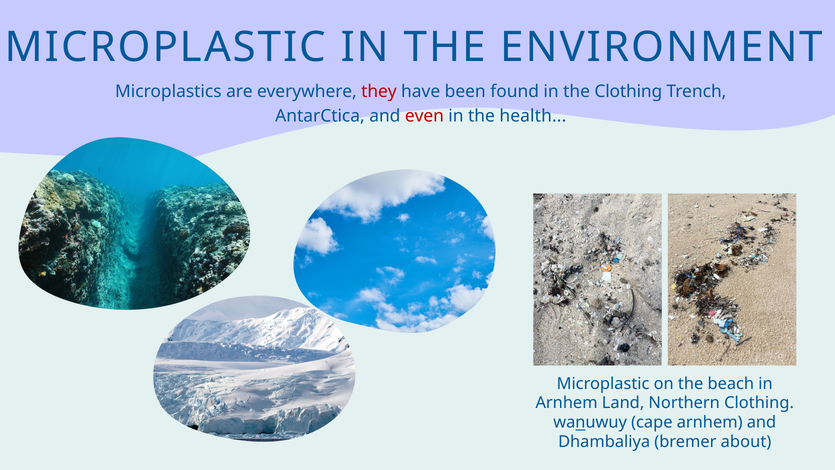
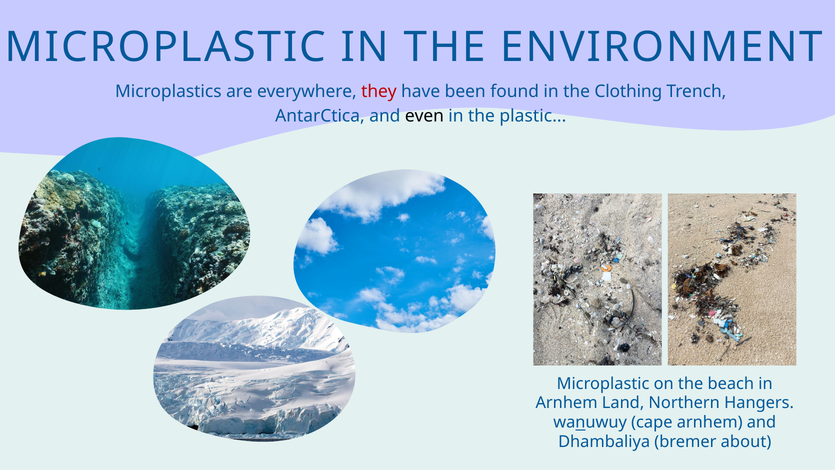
even colour: red -> black
health: health -> plastic
Northern Clothing: Clothing -> Hangers
